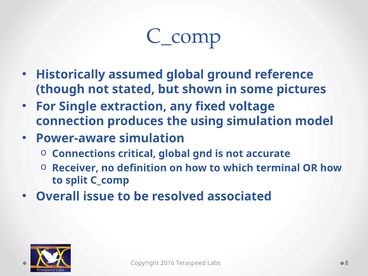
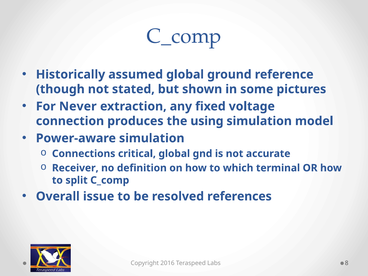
Single: Single -> Never
associated: associated -> references
